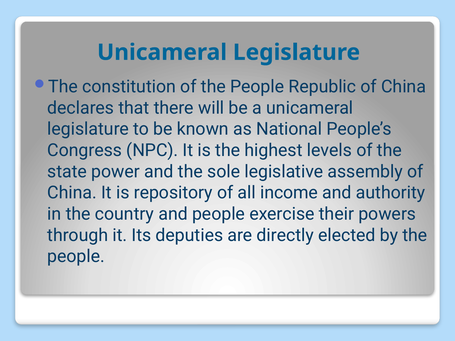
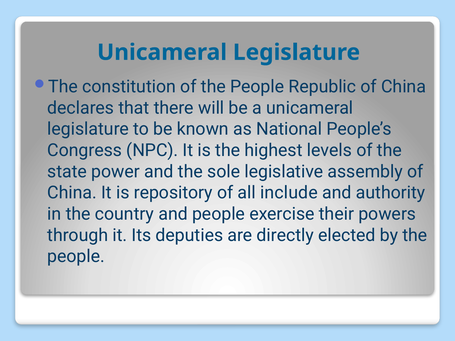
income: income -> include
